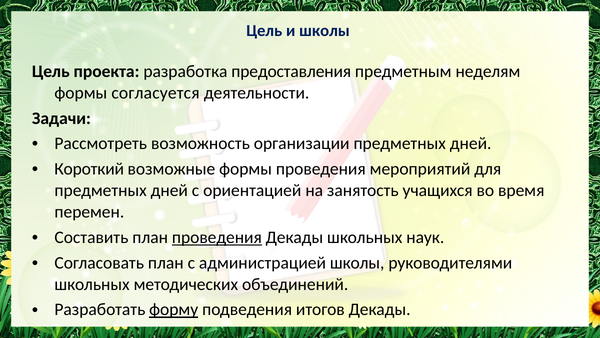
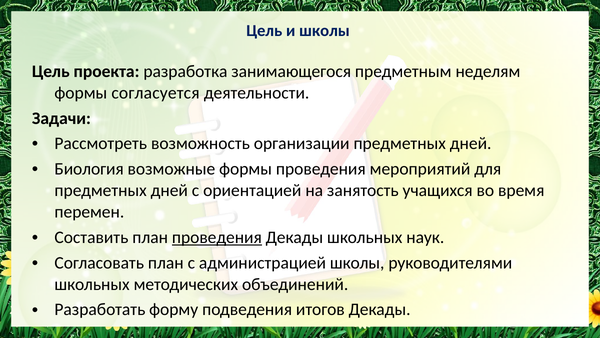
предоставления: предоставления -> занимающегося
Короткий: Короткий -> Биология
форму underline: present -> none
